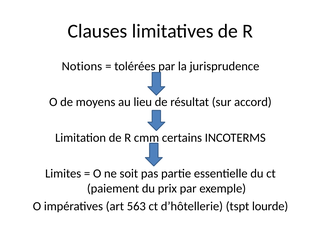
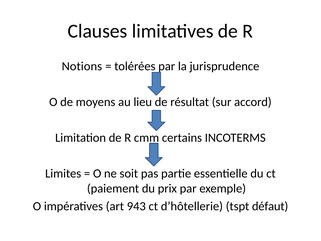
563: 563 -> 943
lourde: lourde -> défaut
